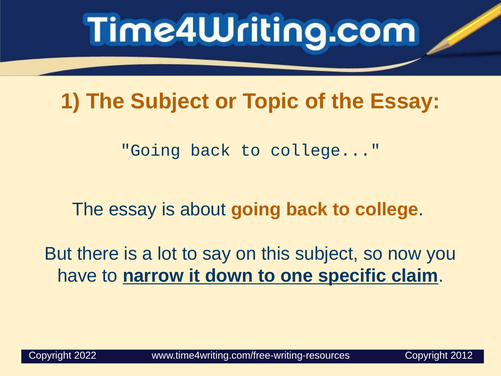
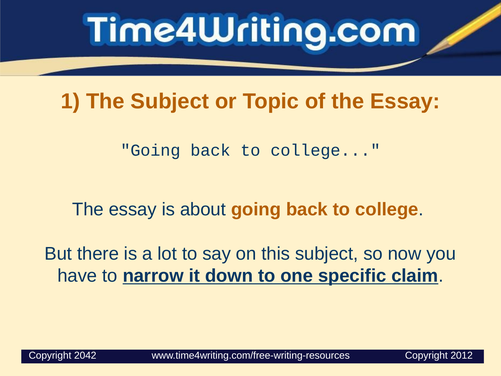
2022: 2022 -> 2042
